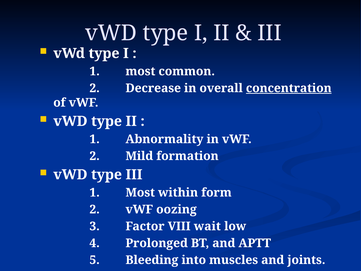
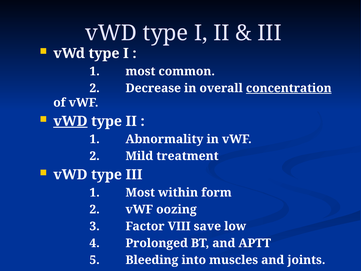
vWD at (70, 121) underline: none -> present
formation: formation -> treatment
wait: wait -> save
